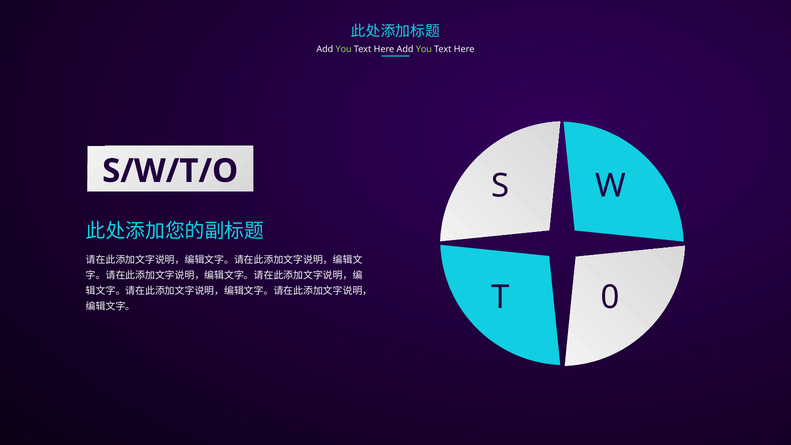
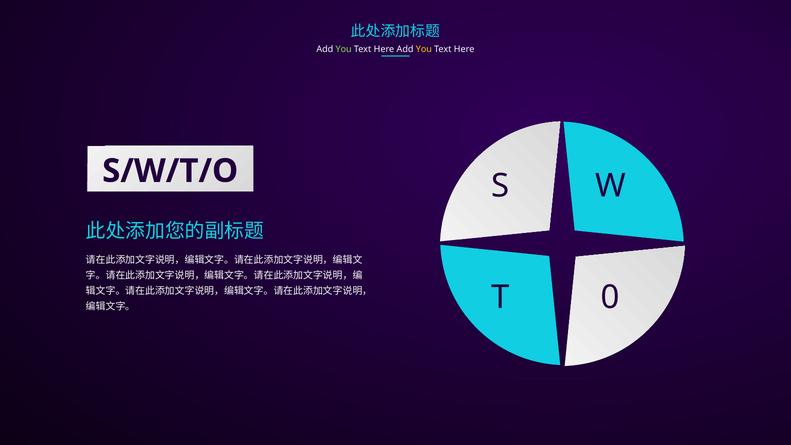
You at (424, 49) colour: light green -> yellow
